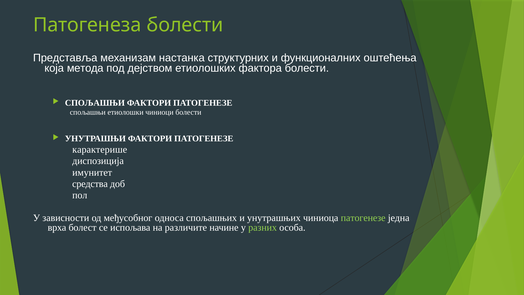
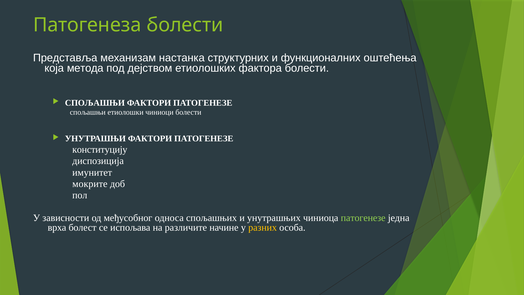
карактерише: карактерише -> конституцију
средства: средства -> мокрите
разних colour: light green -> yellow
